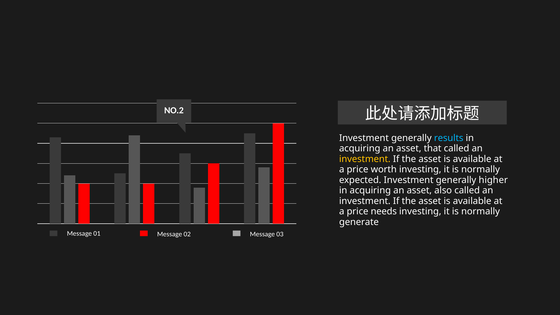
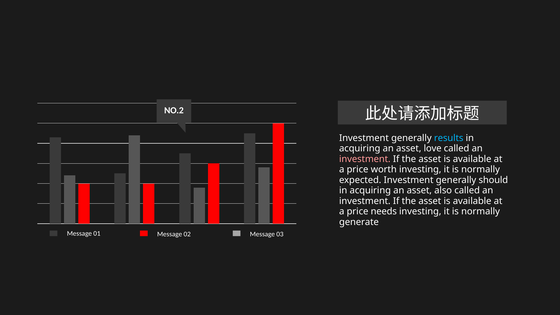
that: that -> love
investment at (365, 159) colour: yellow -> pink
higher: higher -> should
